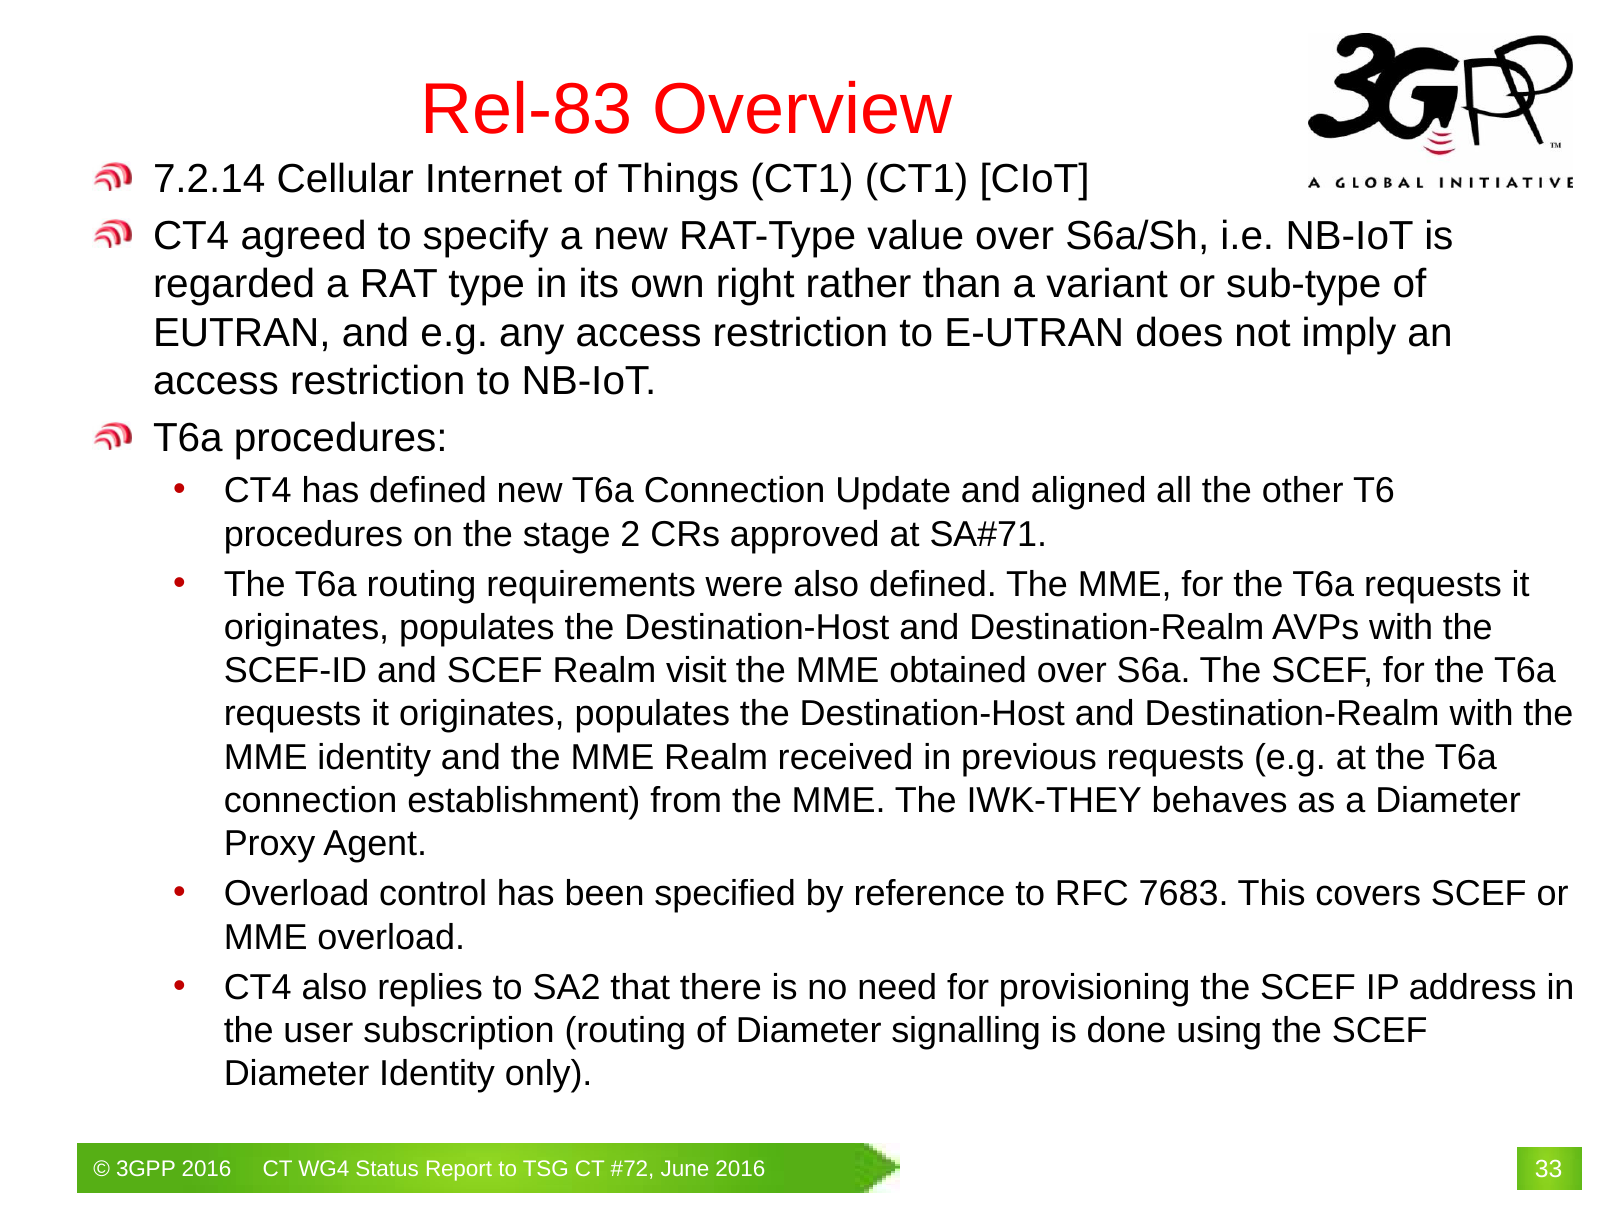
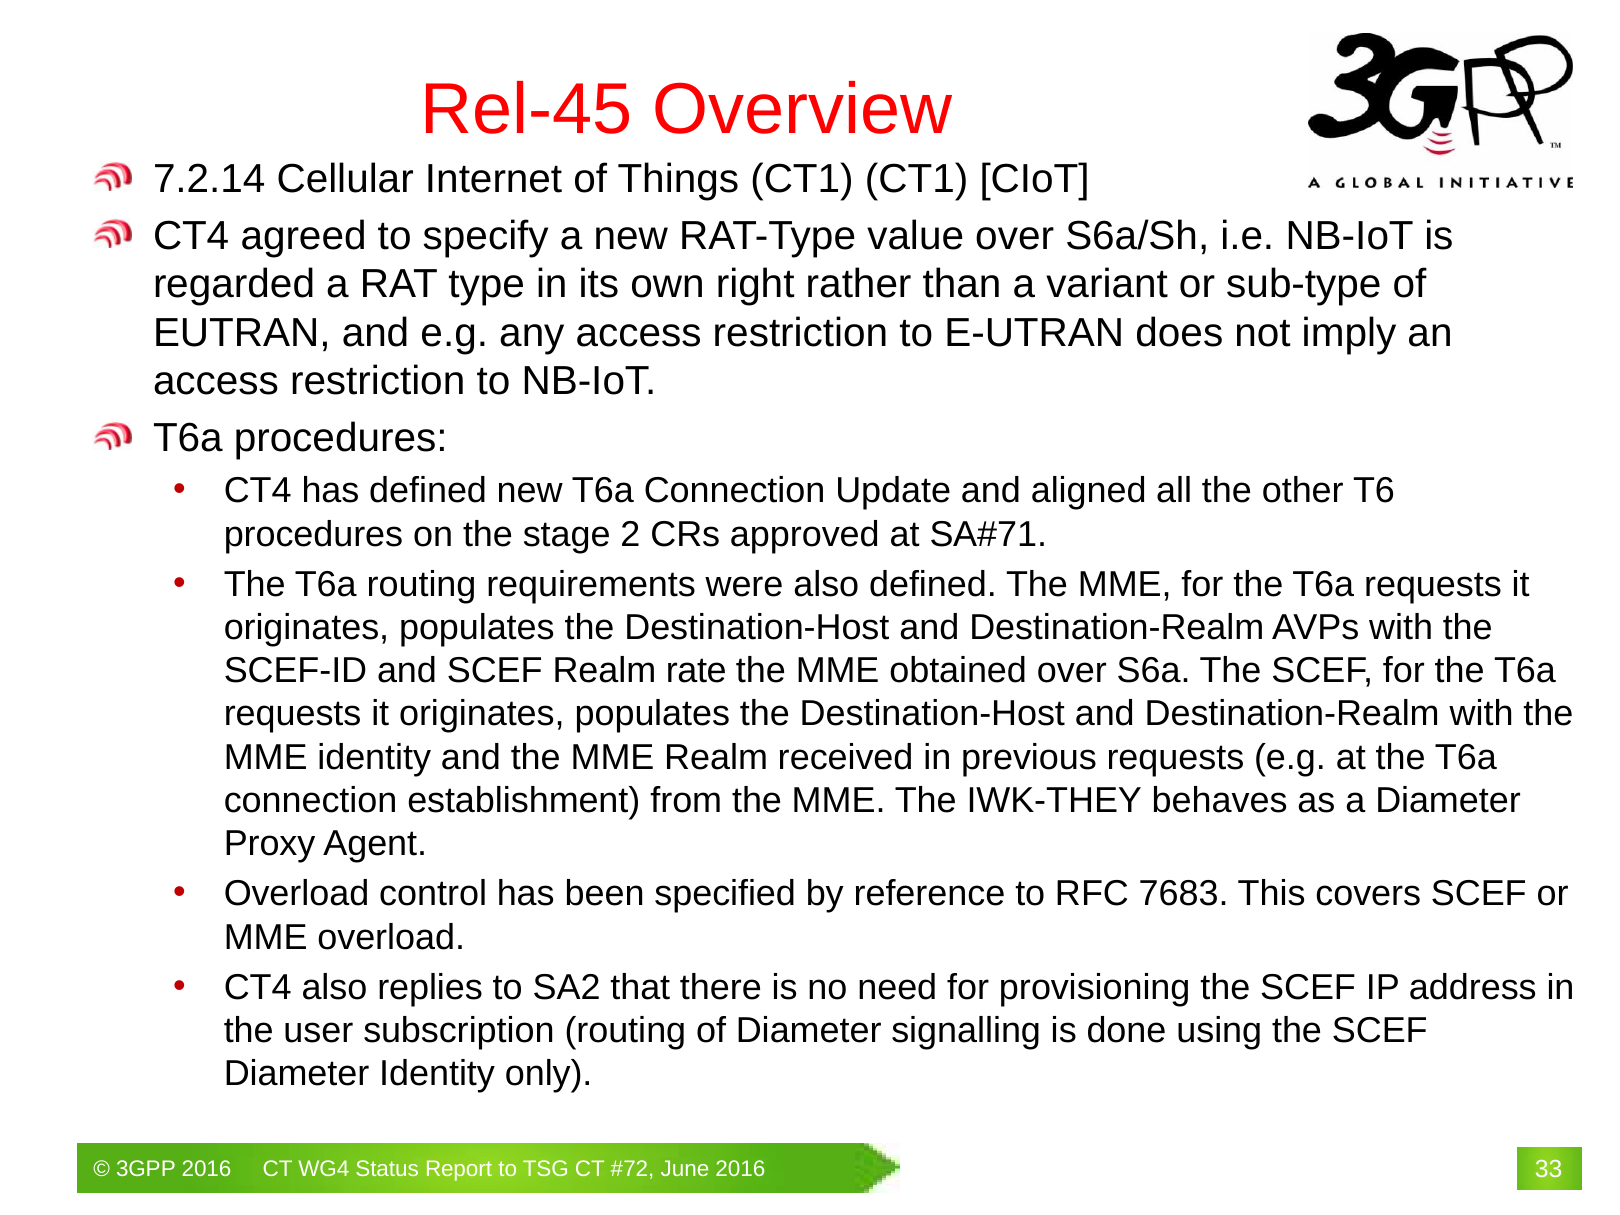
Rel-83: Rel-83 -> Rel-45
visit: visit -> rate
